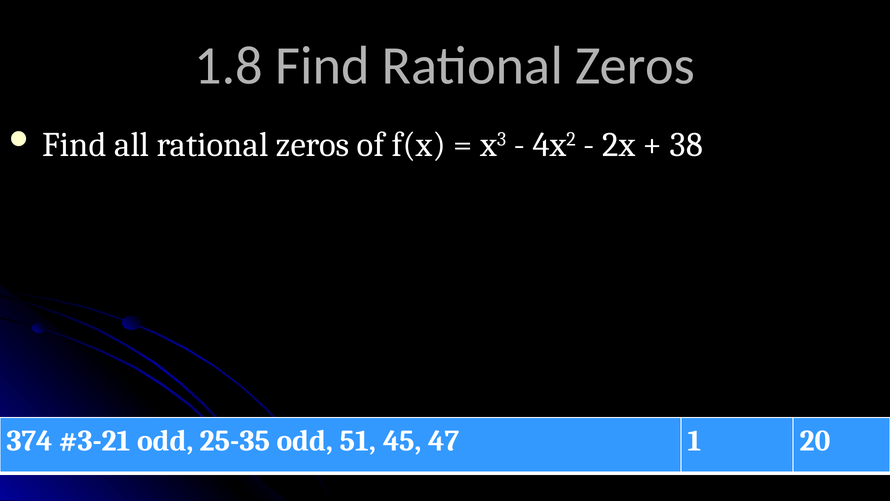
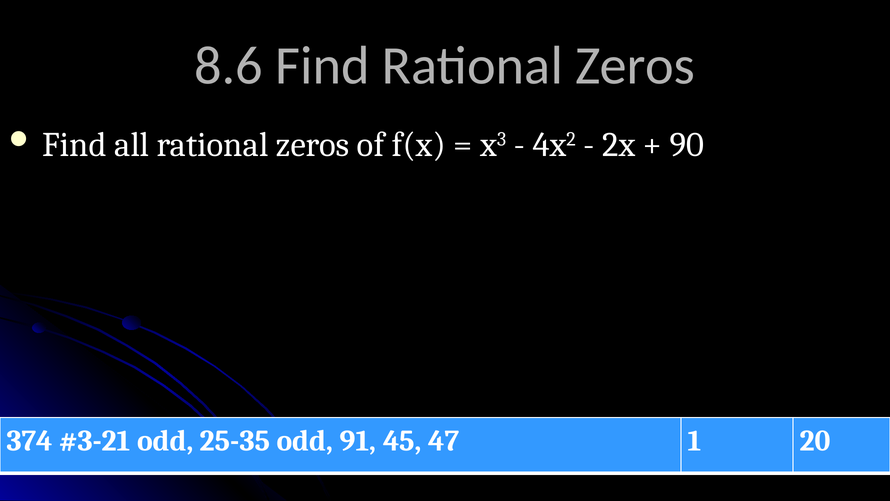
1.8: 1.8 -> 8.6
38: 38 -> 90
51: 51 -> 91
